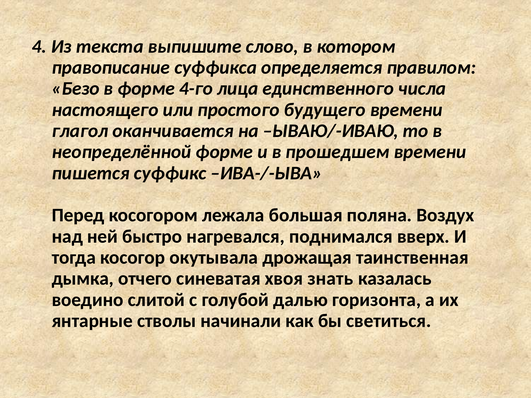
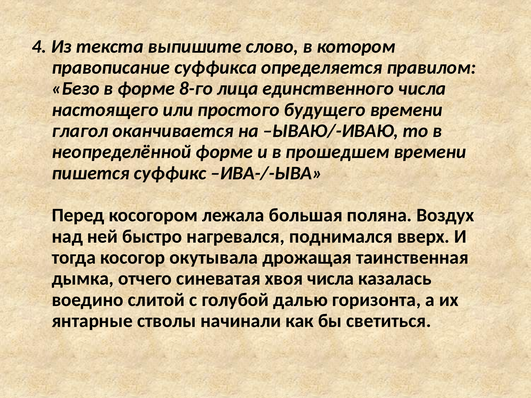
4-го: 4-го -> 8-го
хвоя знать: знать -> числа
